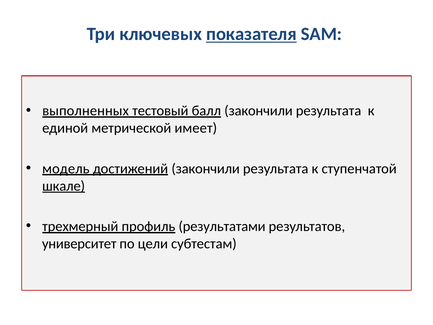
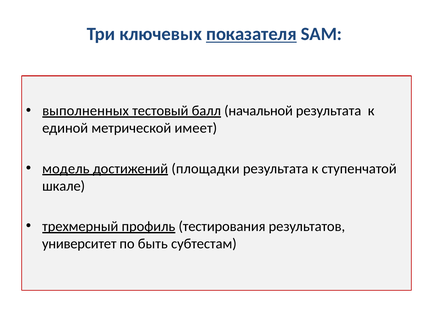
балл закончили: закончили -> начальной
достижений закончили: закончили -> площадки
шкале underline: present -> none
результатами: результатами -> тестирования
цели: цели -> быть
